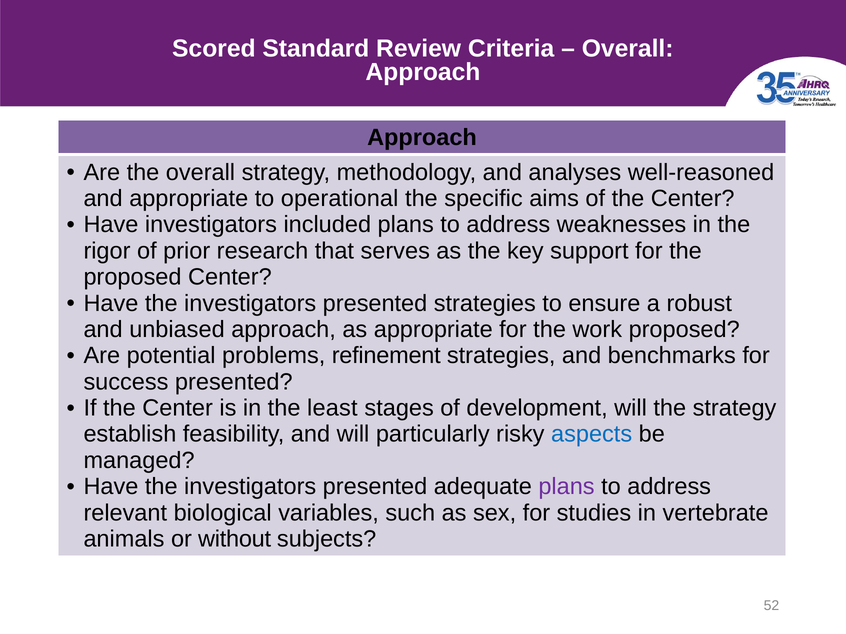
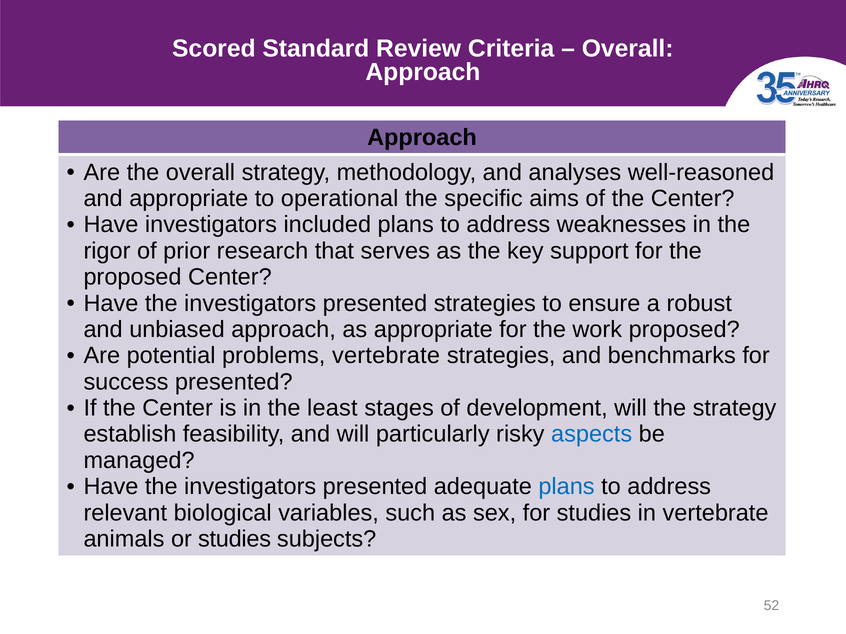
problems refinement: refinement -> vertebrate
plans at (567, 487) colour: purple -> blue
or without: without -> studies
